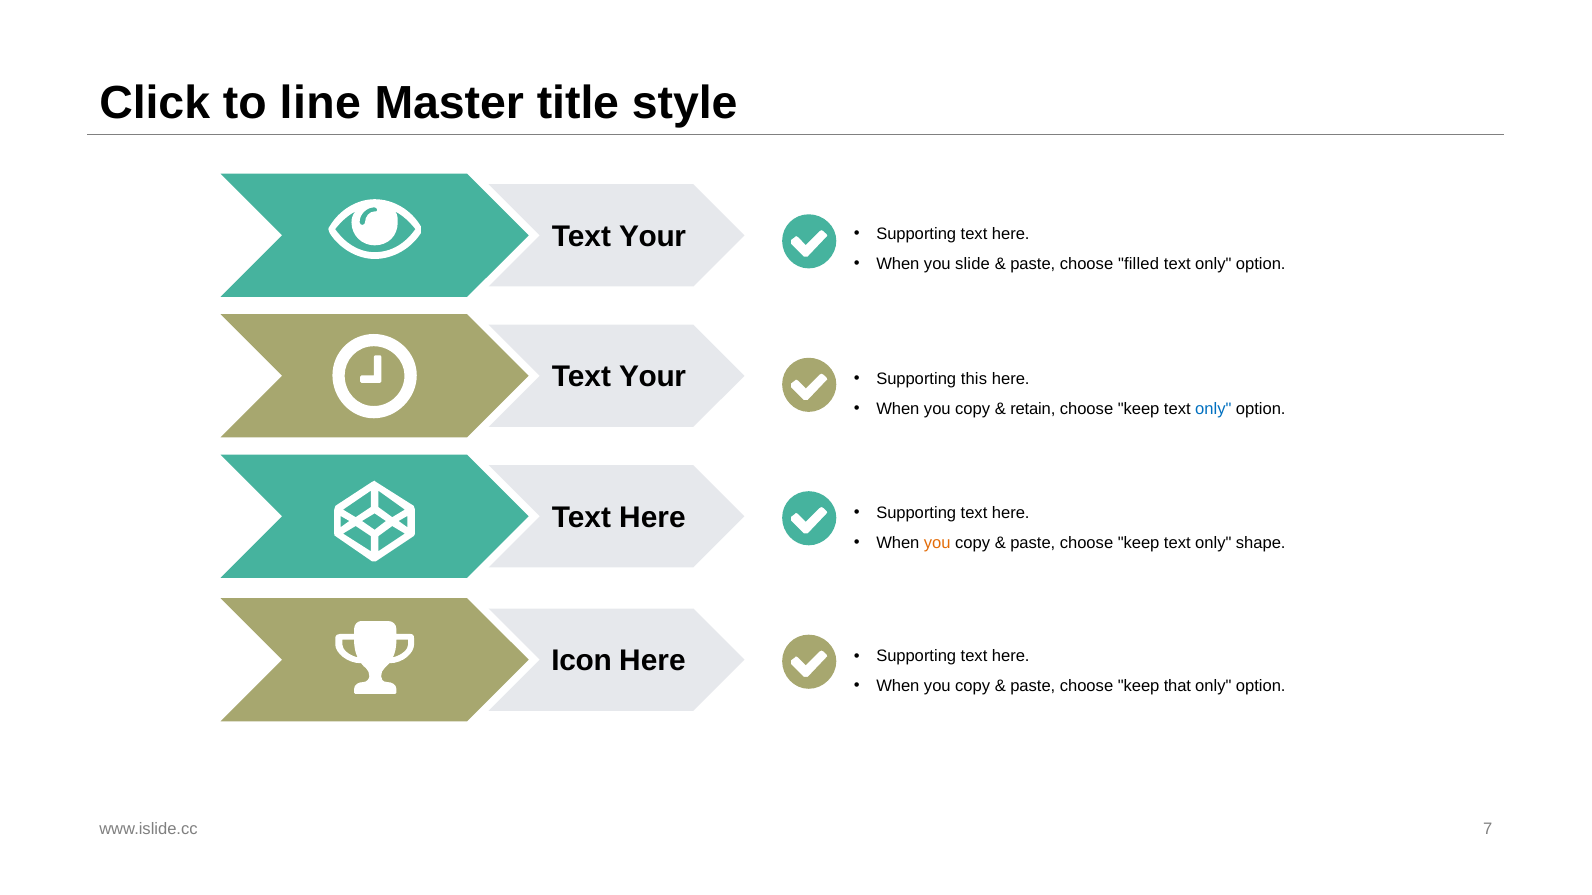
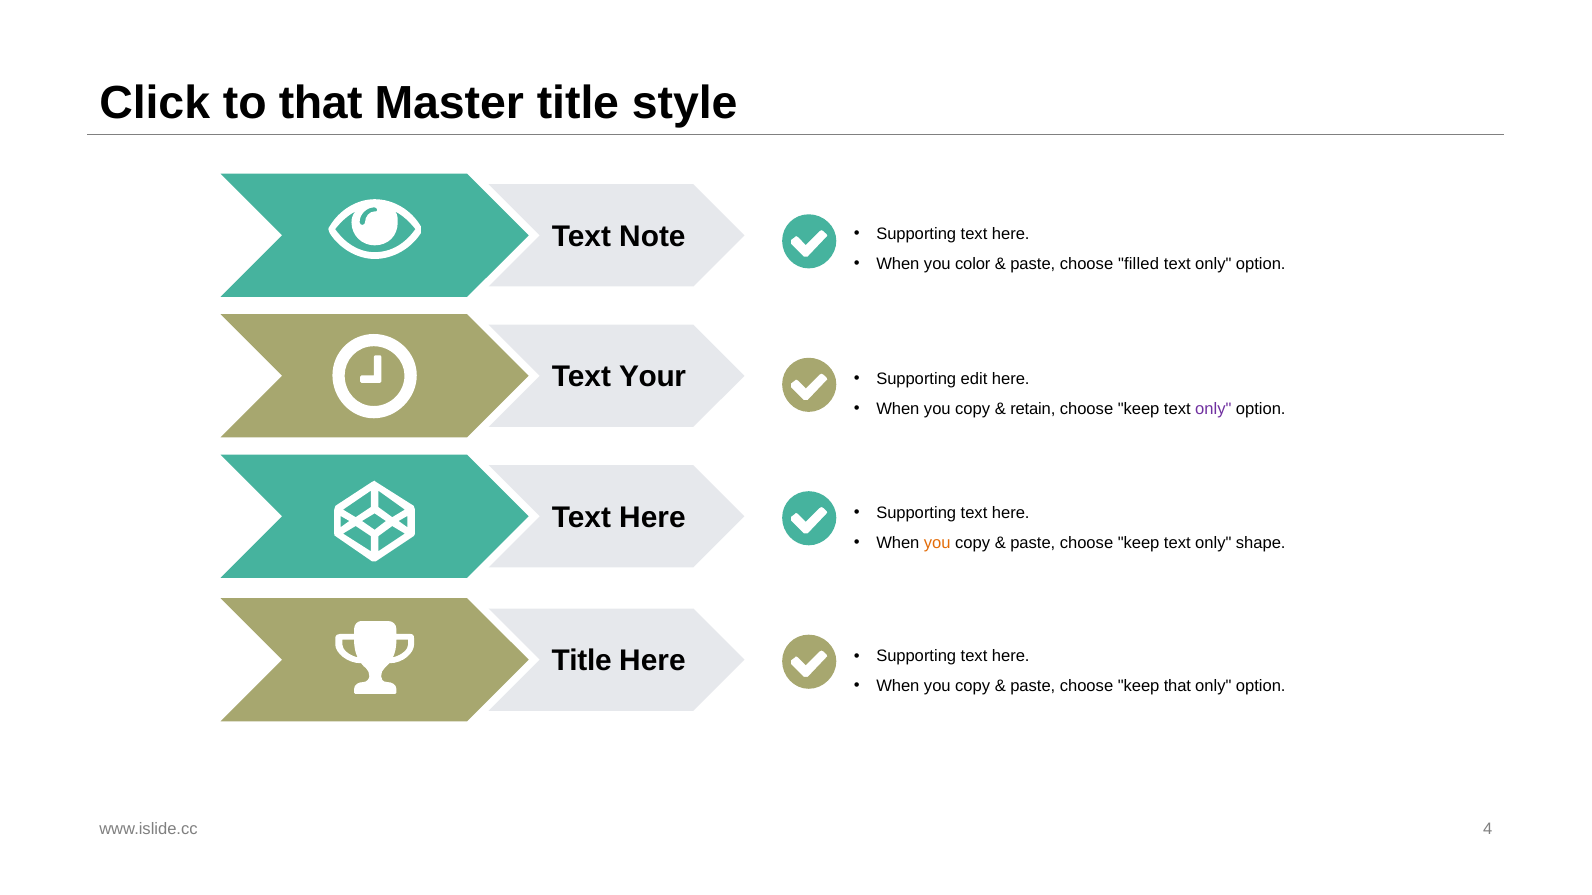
to line: line -> that
Your at (653, 236): Your -> Note
slide: slide -> color
this: this -> edit
only at (1213, 409) colour: blue -> purple
Icon at (582, 661): Icon -> Title
7: 7 -> 4
